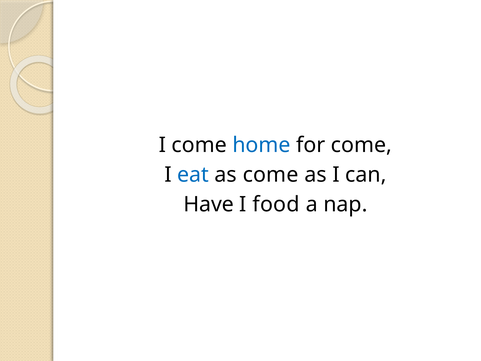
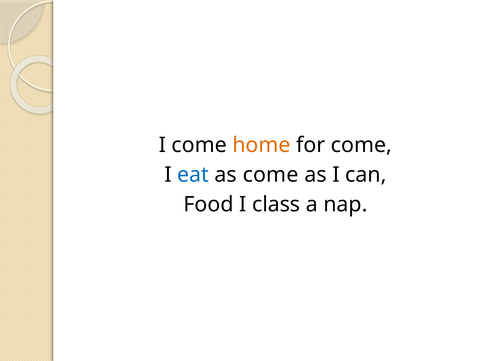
home colour: blue -> orange
Have: Have -> Food
food: food -> class
